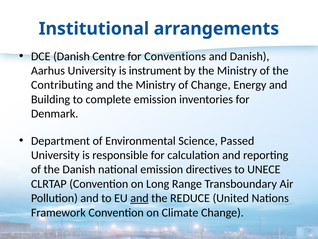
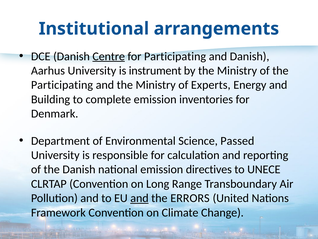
Centre underline: none -> present
for Conventions: Conventions -> Participating
Contributing at (62, 85): Contributing -> Participating
of Change: Change -> Experts
REDUCE: REDUCE -> ERRORS
